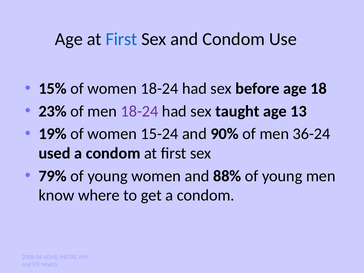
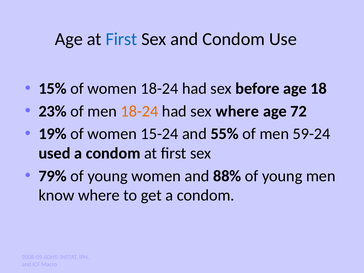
18-24 at (139, 111) colour: purple -> orange
sex taught: taught -> where
13: 13 -> 72
90%: 90% -> 55%
36-24: 36-24 -> 59-24
